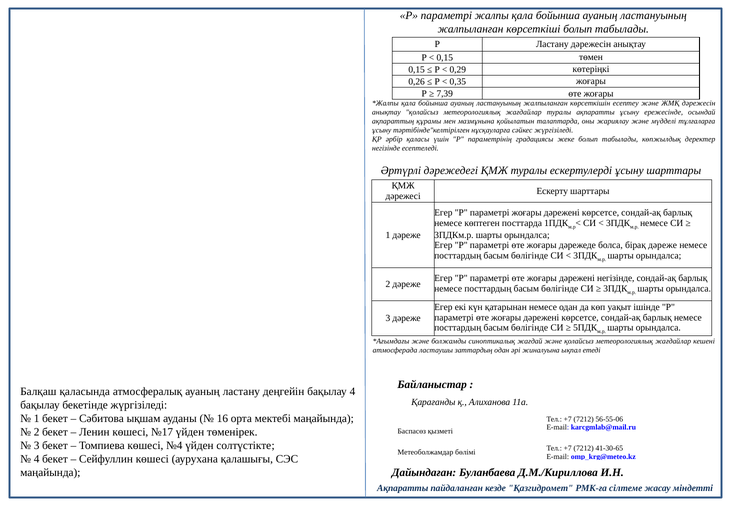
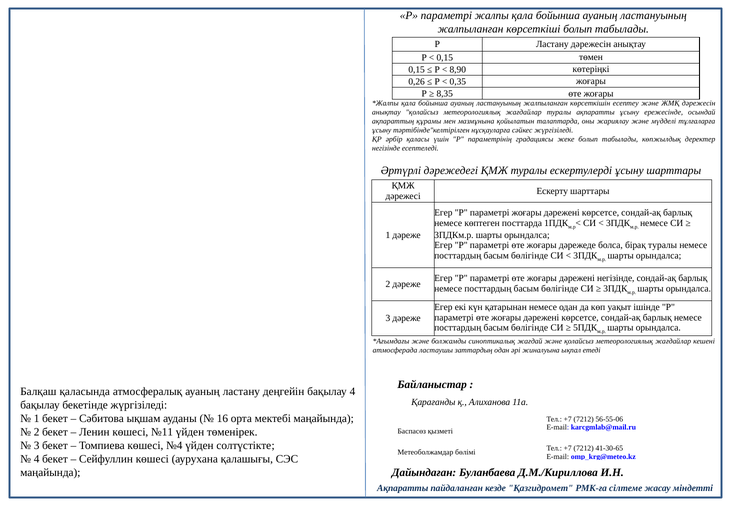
0,29: 0,29 -> 8,90
7,39: 7,39 -> 8,35
бірақ дәреже: дәреже -> туралы
№17: №17 -> №11
